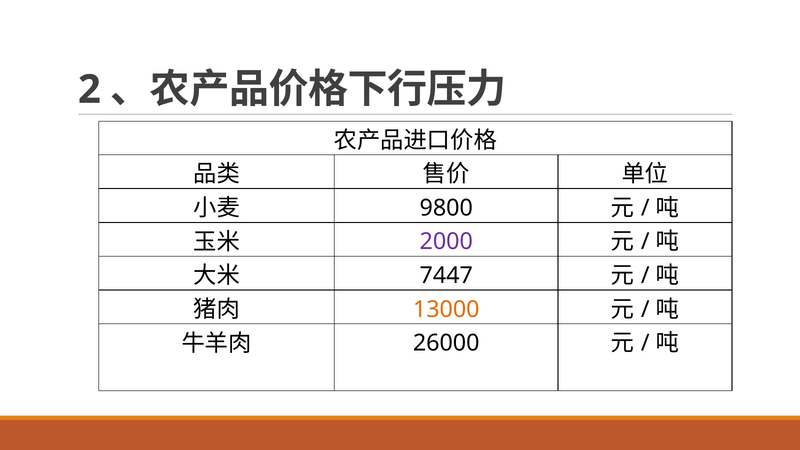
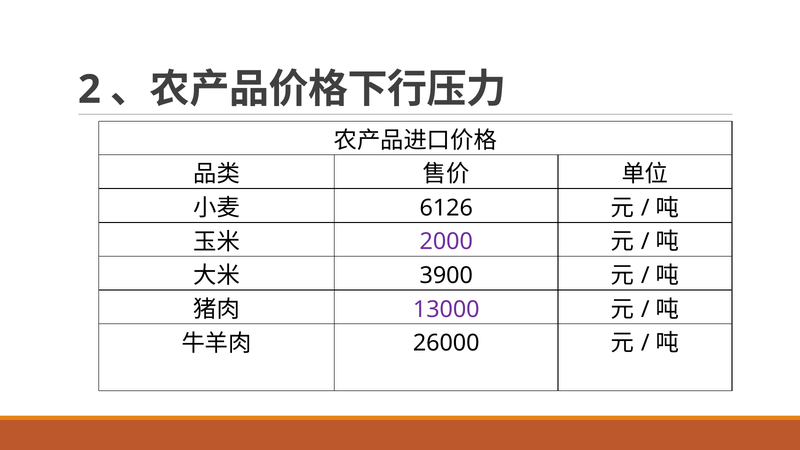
9800: 9800 -> 6126
7447: 7447 -> 3900
13000 colour: orange -> purple
